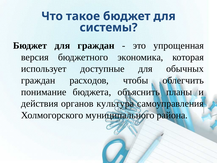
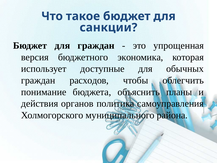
системы: системы -> санкции
культура: культура -> политика
